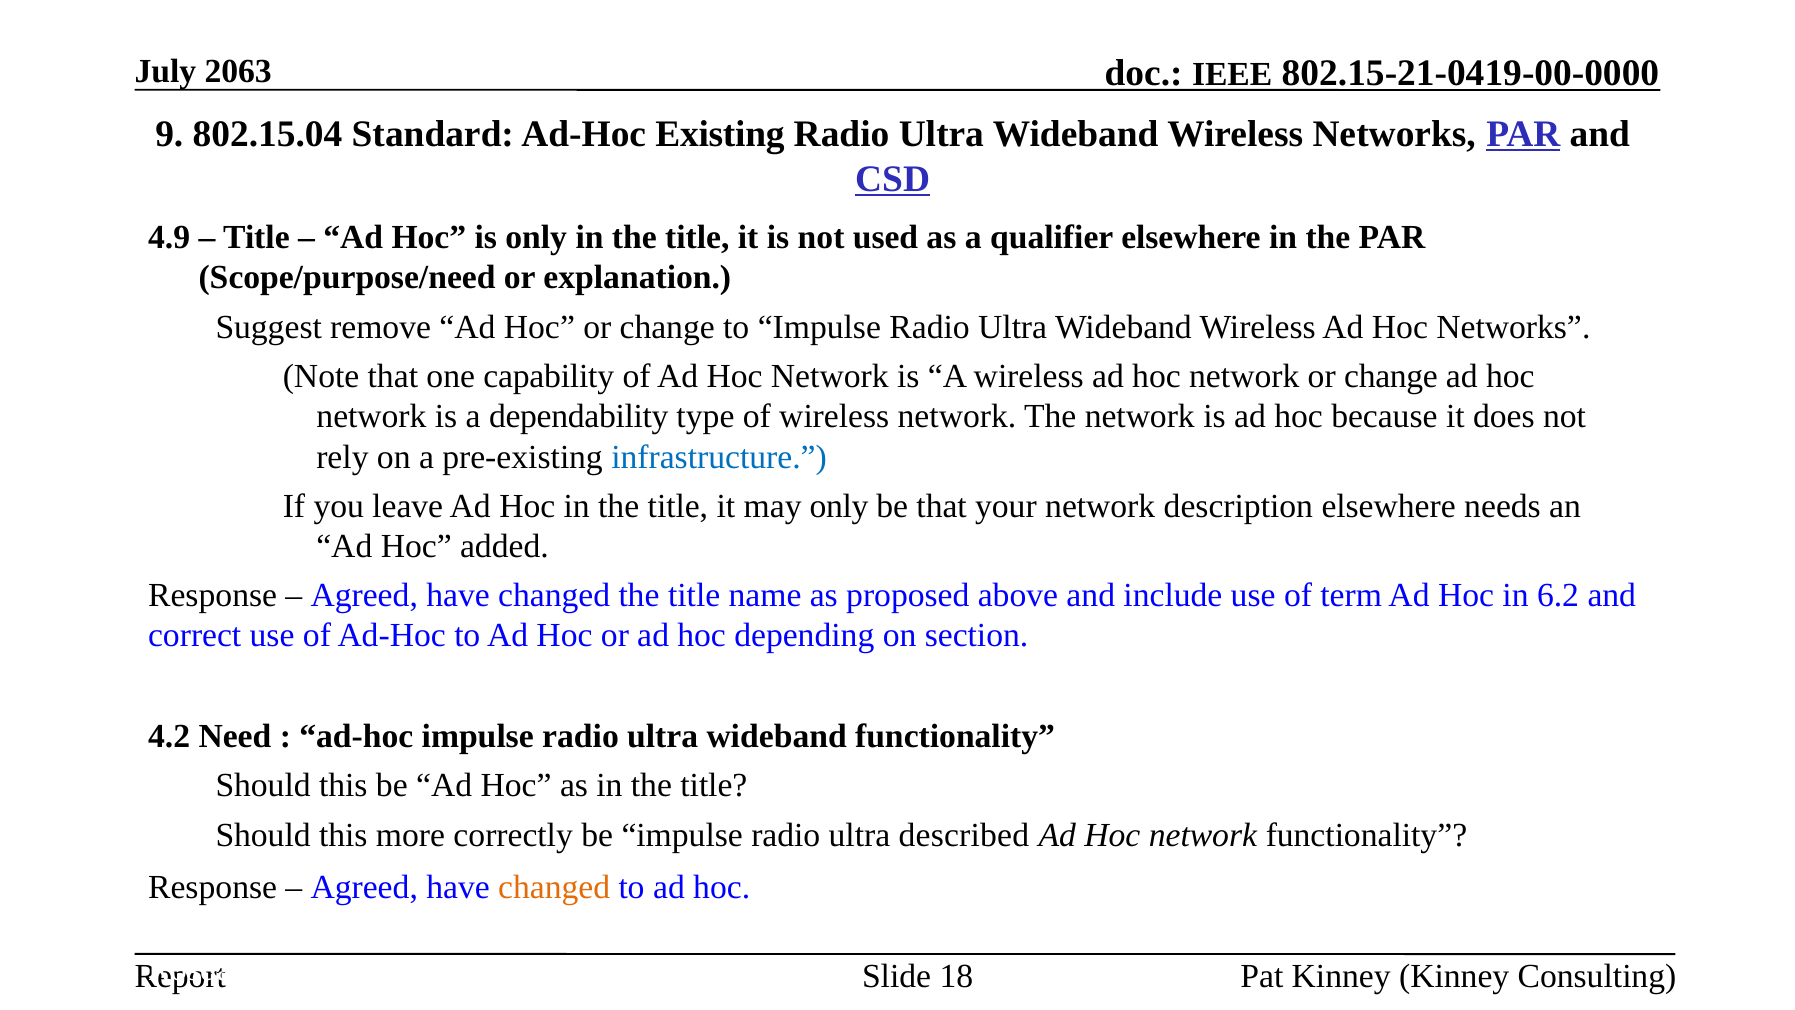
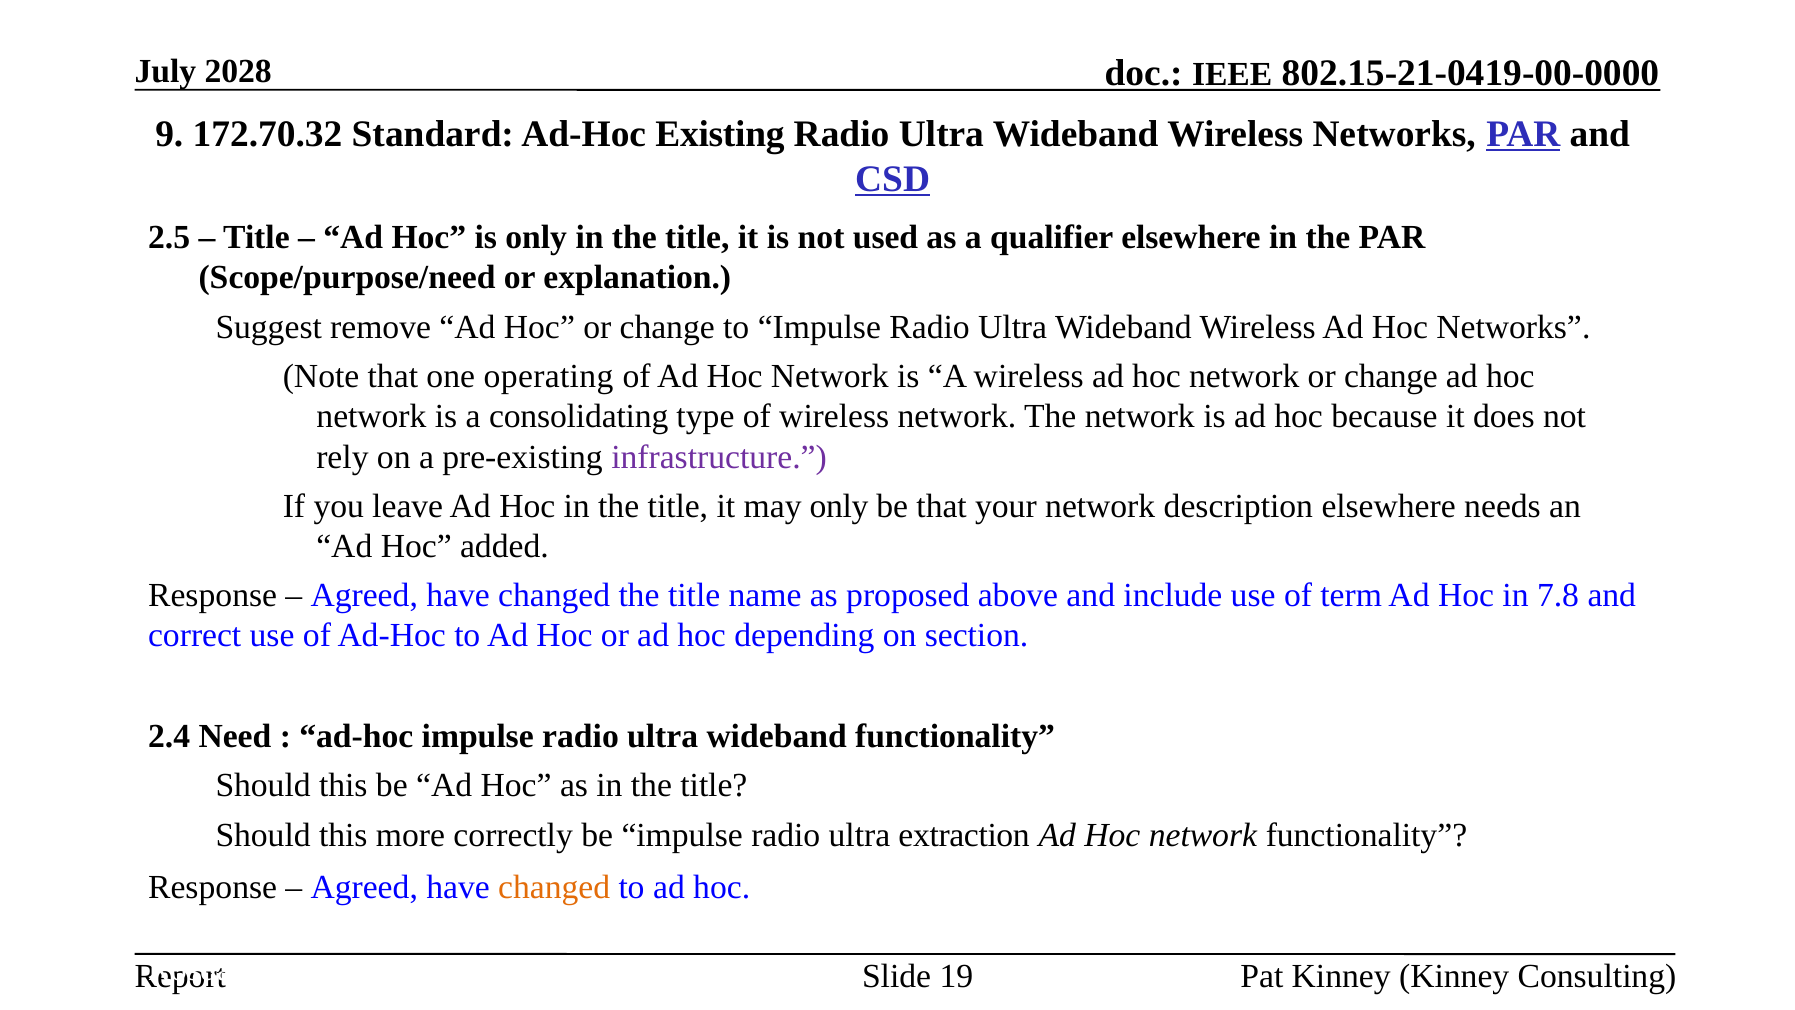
2063: 2063 -> 2028
802.15.04: 802.15.04 -> 172.70.32
4.9: 4.9 -> 2.5
capability: capability -> operating
dependability: dependability -> consolidating
infrastructure colour: blue -> purple
6.2: 6.2 -> 7.8
4.2: 4.2 -> 2.4
described: described -> extraction
18: 18 -> 19
